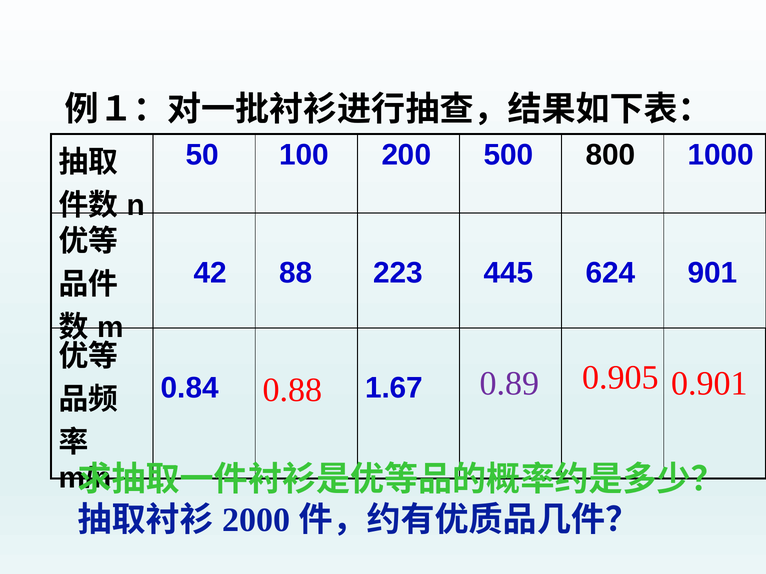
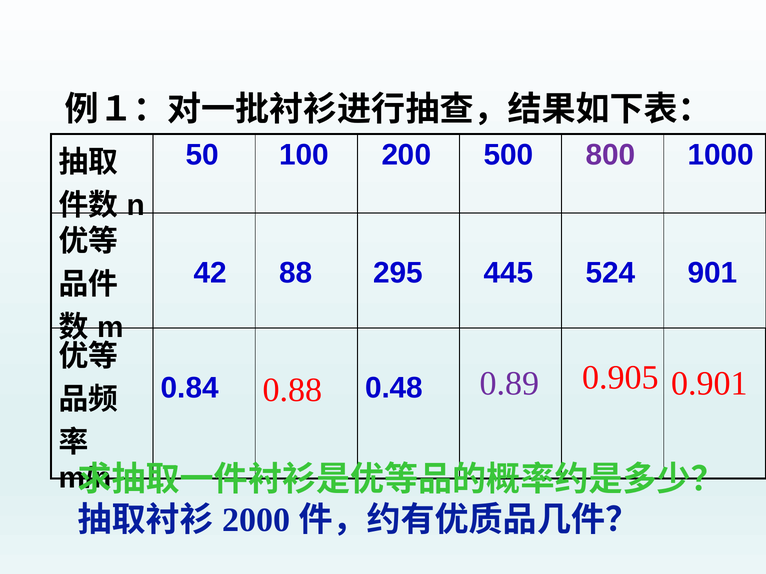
800 colour: black -> purple
223: 223 -> 295
624: 624 -> 524
1.67: 1.67 -> 0.48
